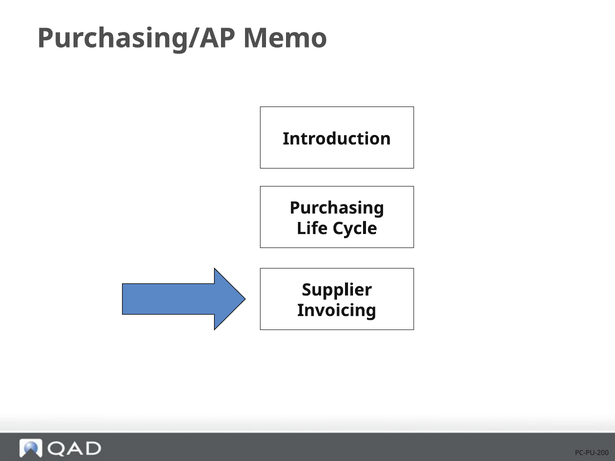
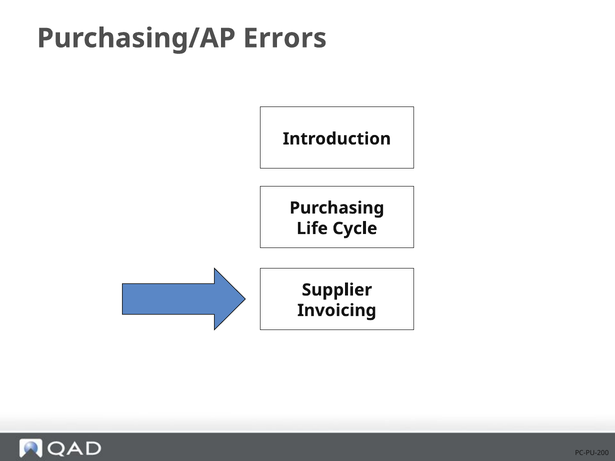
Memo: Memo -> Errors
